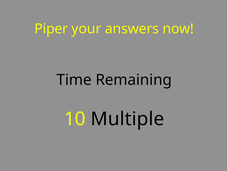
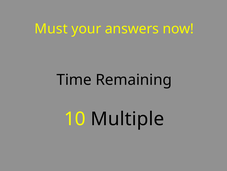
Piper: Piper -> Must
